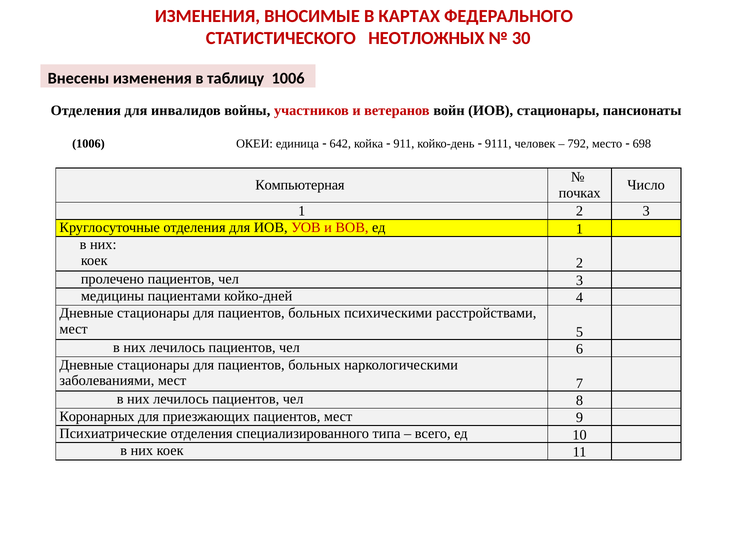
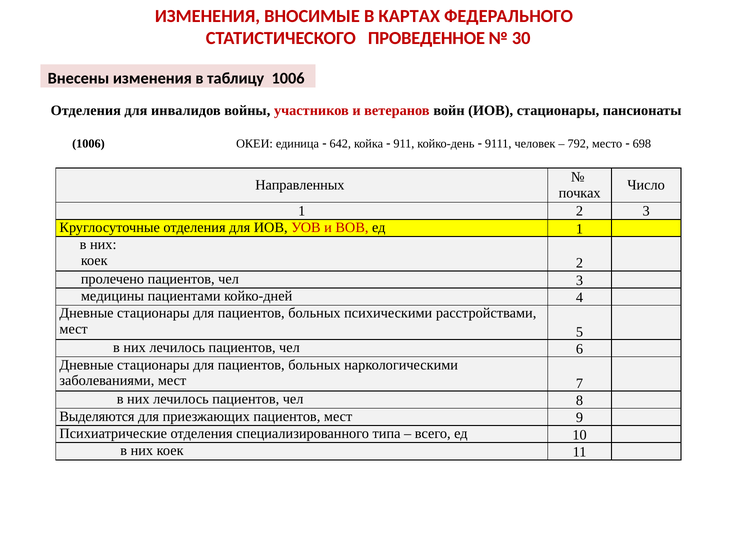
НЕОТЛОЖНЫХ: НЕОТЛОЖНЫХ -> ПРОВЕДЕННОЕ
Компьютерная: Компьютерная -> Направленных
Коронарных: Коронарных -> Выделяются
